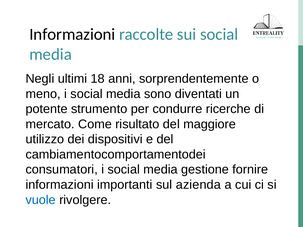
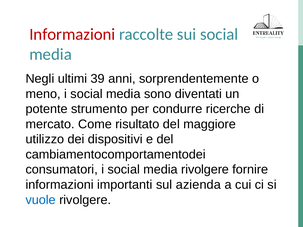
Informazioni at (72, 34) colour: black -> red
18: 18 -> 39
media gestione: gestione -> rivolgere
